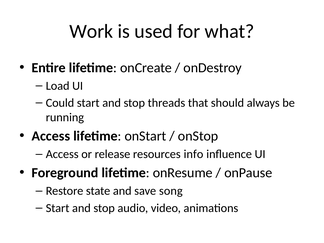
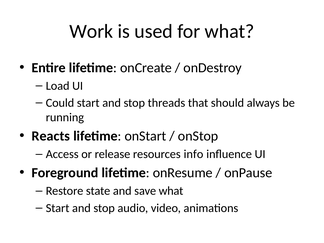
Access at (51, 136): Access -> Reacts
save song: song -> what
